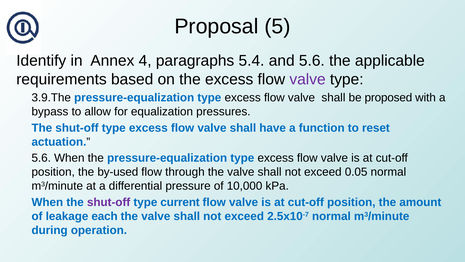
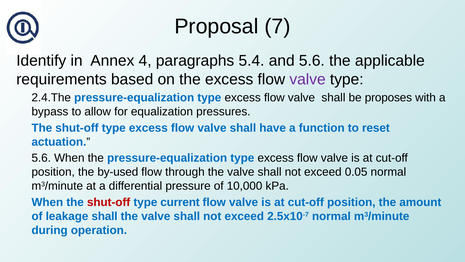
5: 5 -> 7
3.9.The: 3.9.The -> 2.4.The
proposed: proposed -> proposes
shut-off at (109, 202) colour: purple -> red
leakage each: each -> shall
